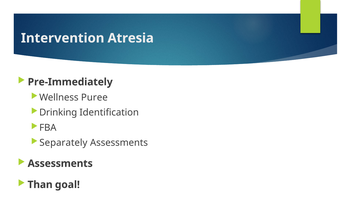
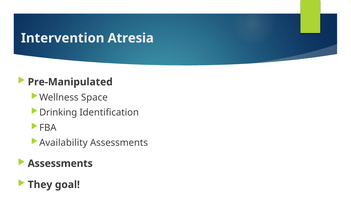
Pre-Immediately: Pre-Immediately -> Pre-Manipulated
Puree: Puree -> Space
Separately: Separately -> Availability
Than: Than -> They
